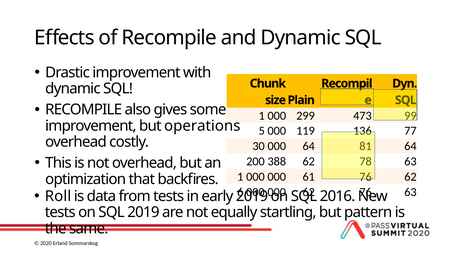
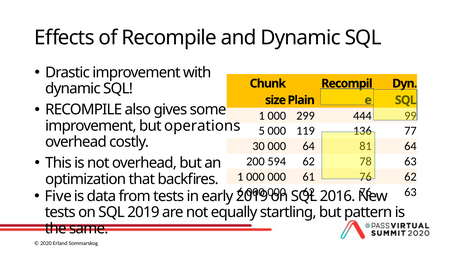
473: 473 -> 444
388: 388 -> 594
Roll: Roll -> Five
